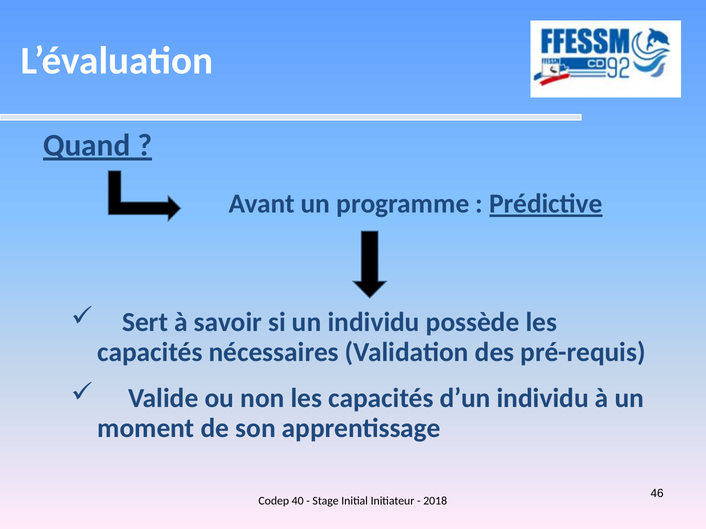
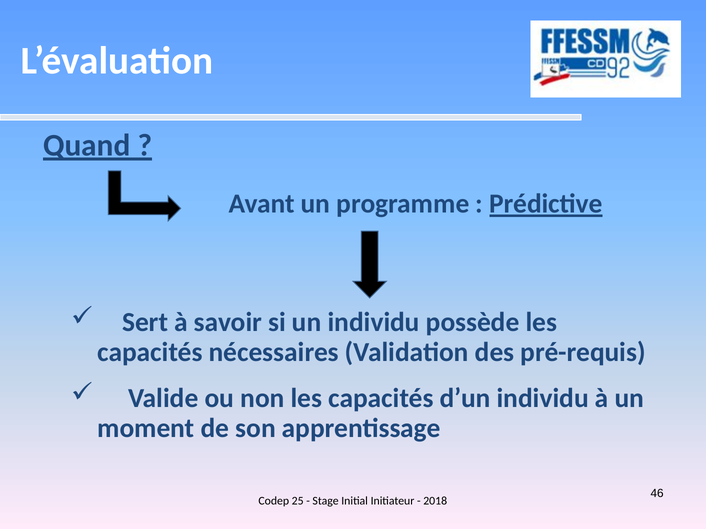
40: 40 -> 25
